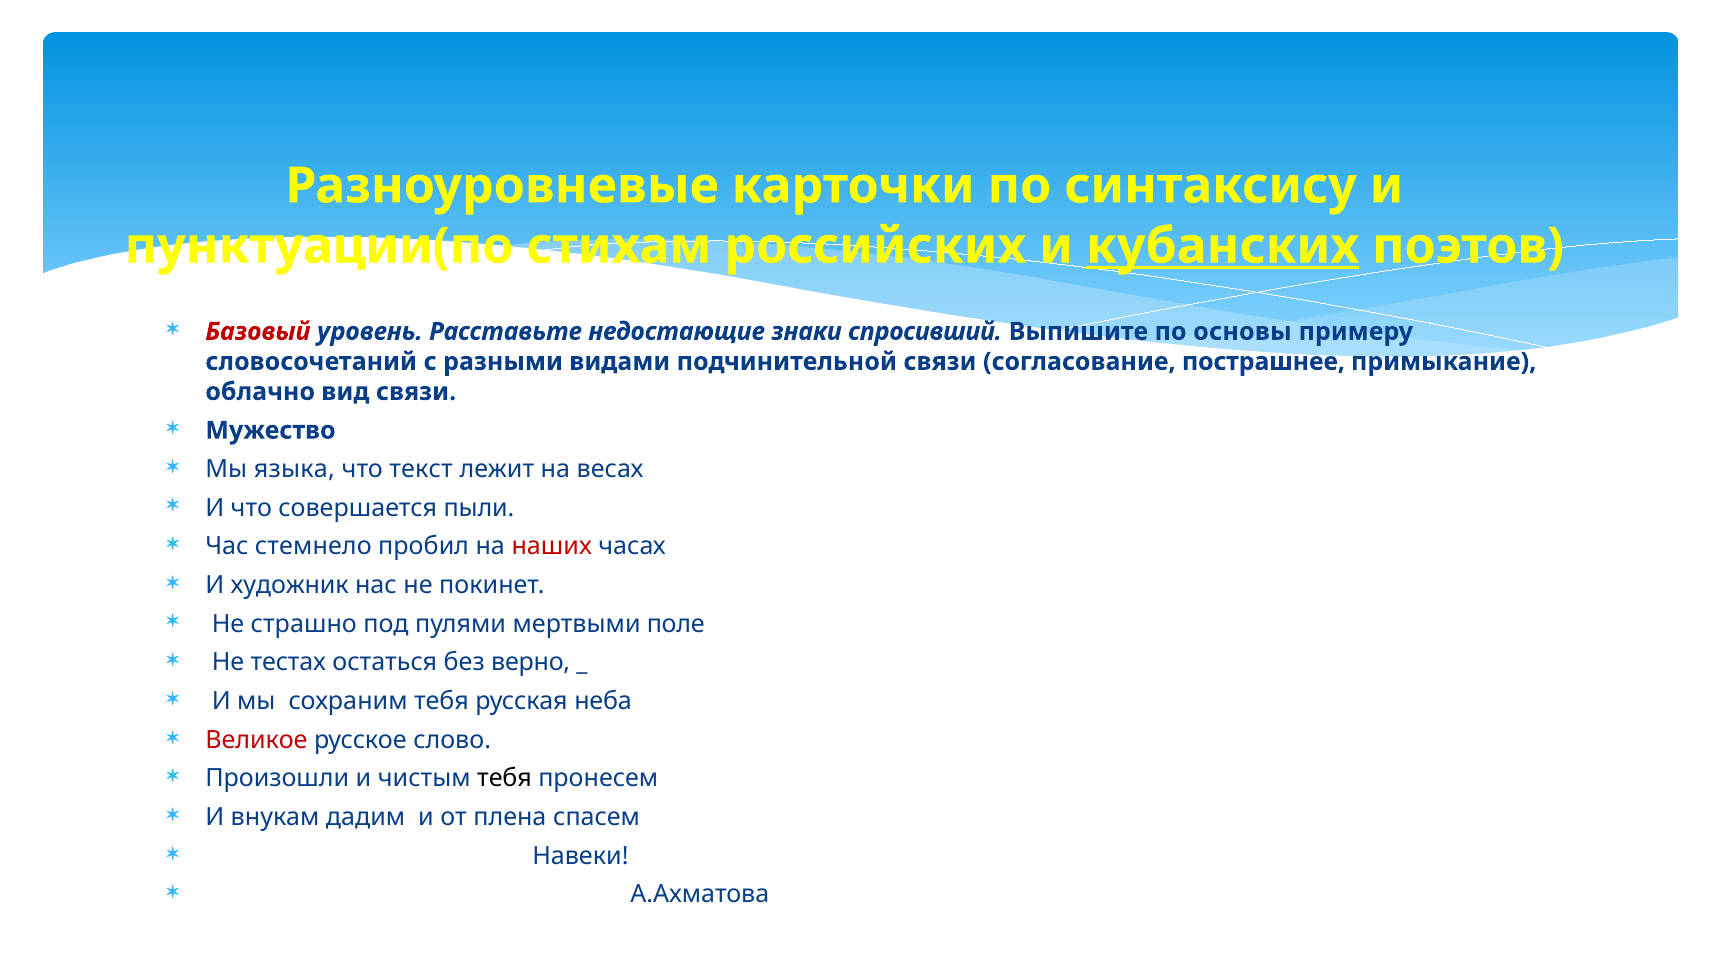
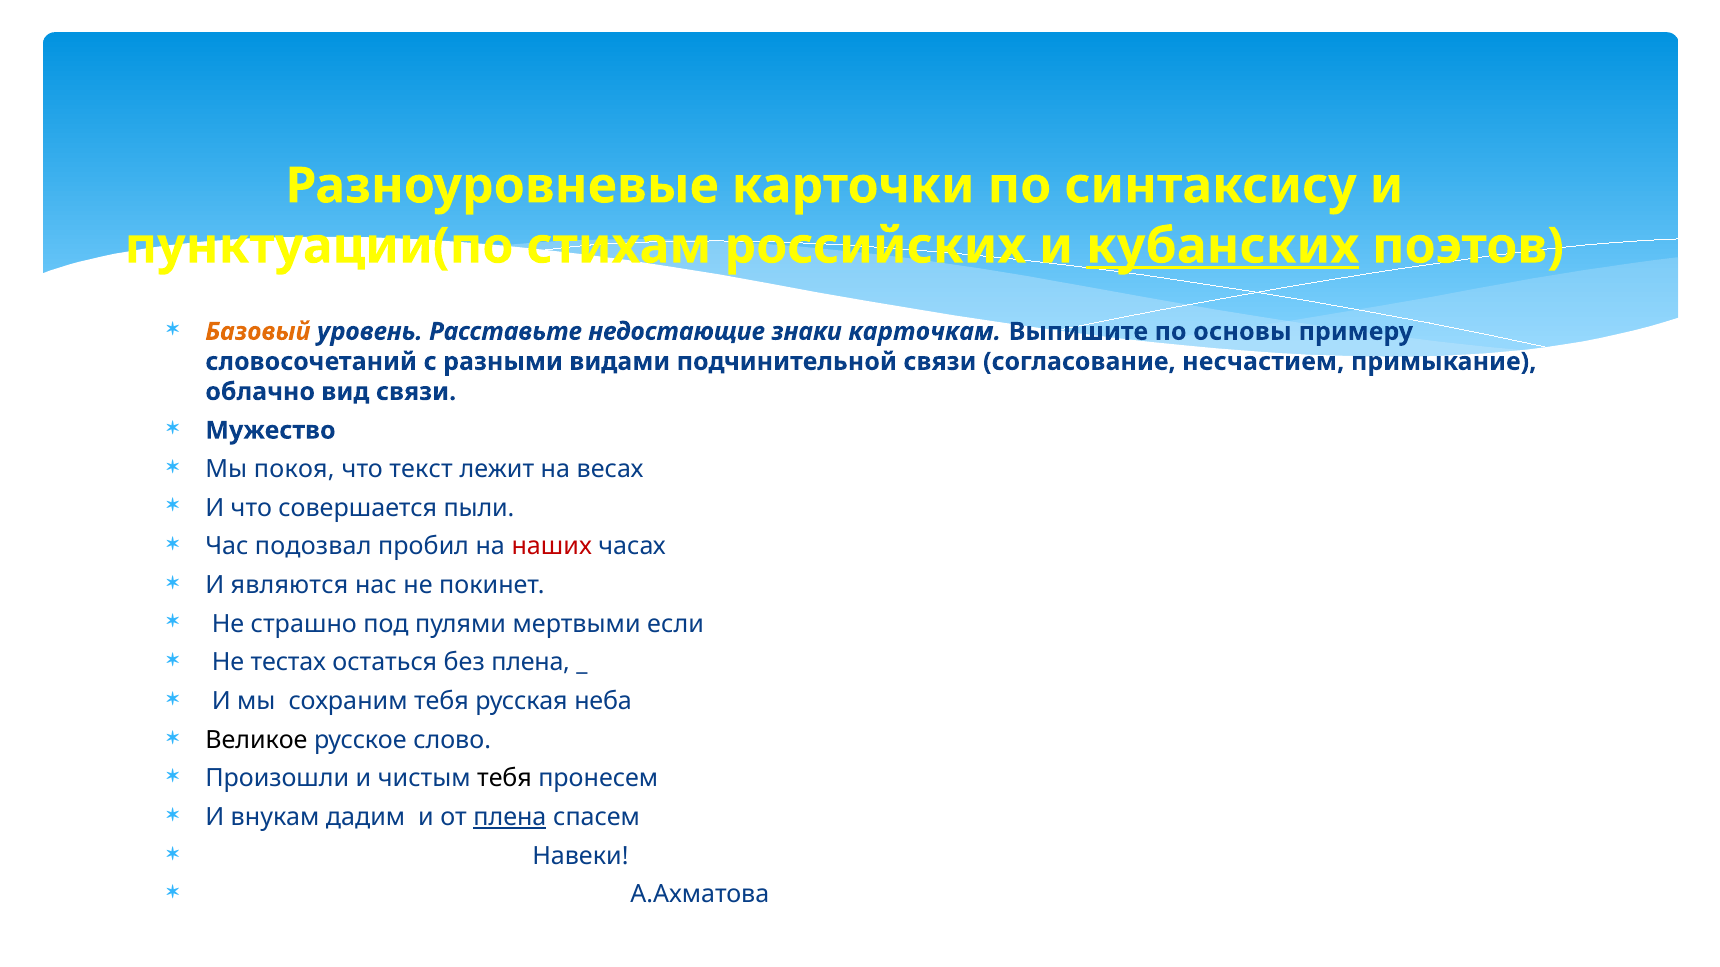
Базовый colour: red -> orange
спросивший: спросивший -> карточкам
пострашнее: пострашнее -> несчастием
языка: языка -> покоя
стемнело: стемнело -> подозвал
художник: художник -> являются
поле: поле -> если
без верно: верно -> плена
Великое colour: red -> black
плена at (510, 818) underline: none -> present
